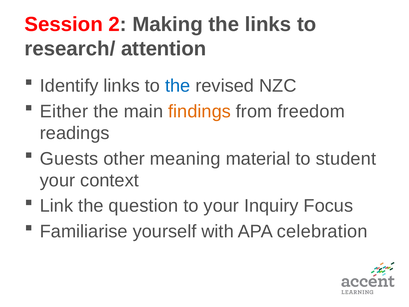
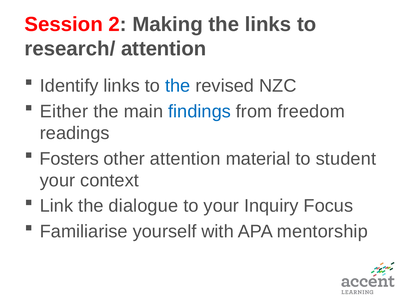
findings colour: orange -> blue
Guests: Guests -> Fosters
other meaning: meaning -> attention
question: question -> dialogue
celebration: celebration -> mentorship
